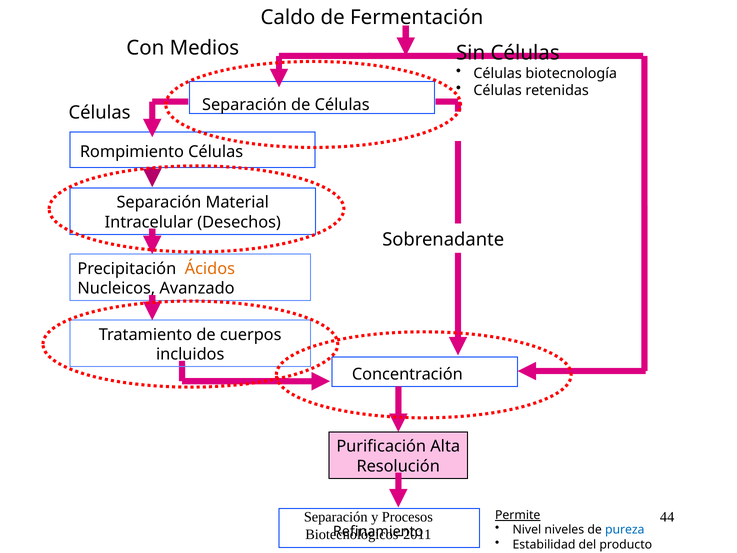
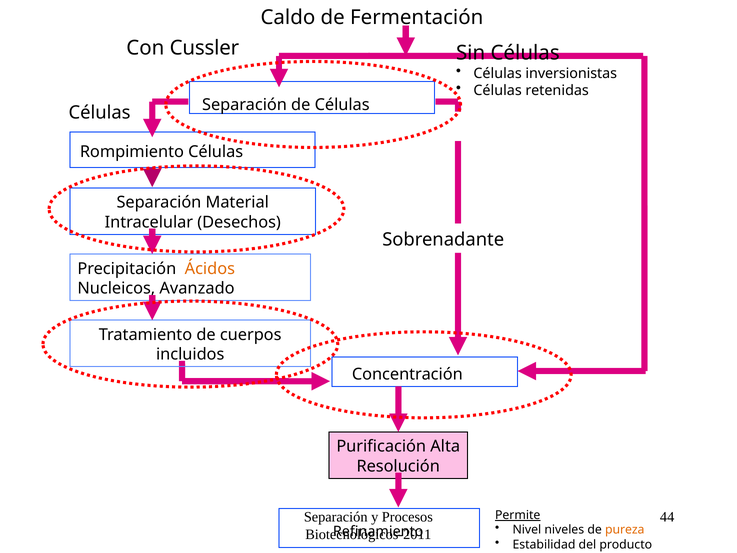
Medios: Medios -> Cussler
biotecnología: biotecnología -> inversionistas
pureza colour: blue -> orange
